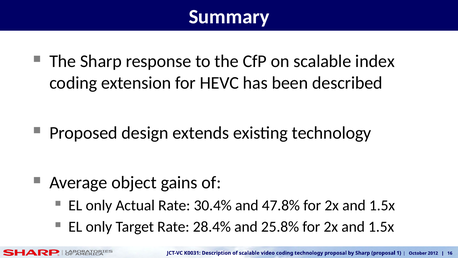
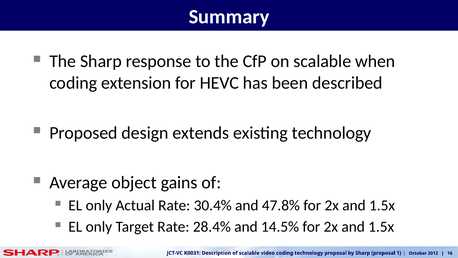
index: index -> when
25.8%: 25.8% -> 14.5%
